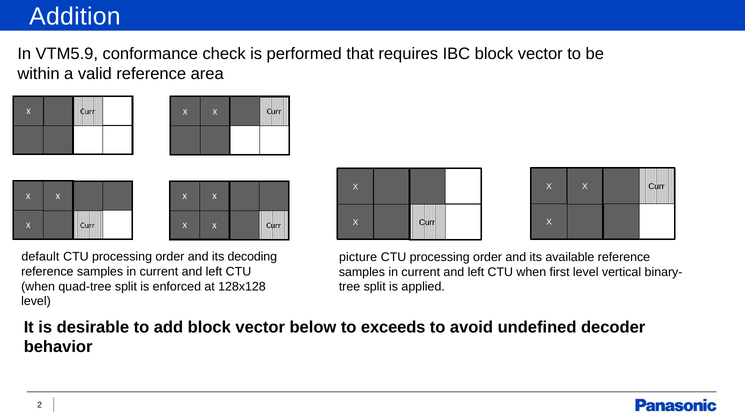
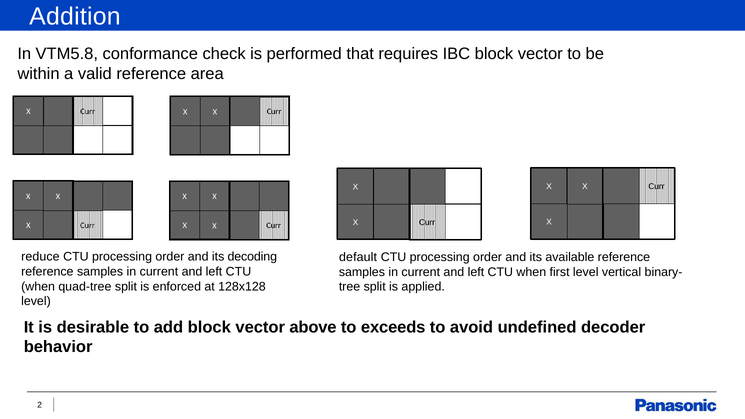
VTM5.9: VTM5.9 -> VTM5.8
default: default -> reduce
picture: picture -> default
below: below -> above
